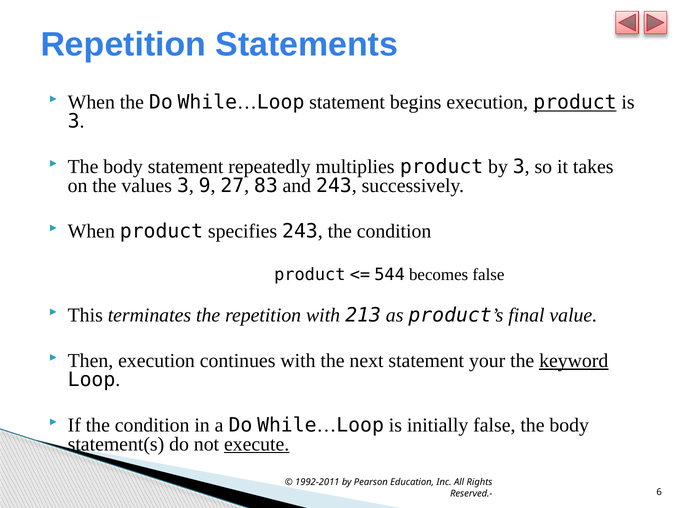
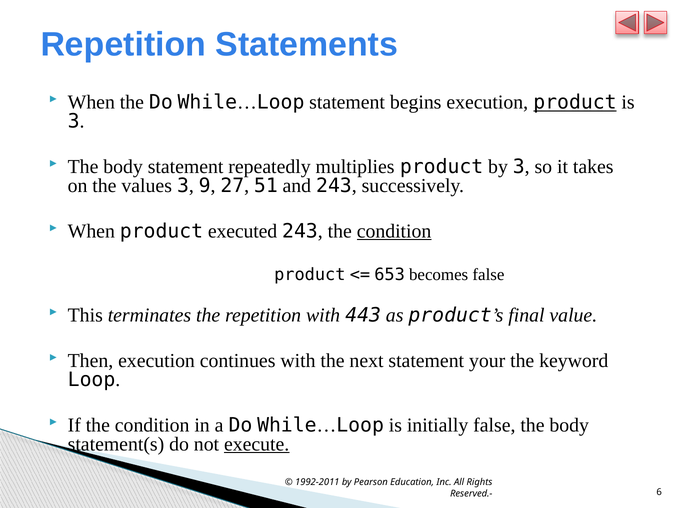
83: 83 -> 51
specifies: specifies -> executed
condition at (394, 231) underline: none -> present
544: 544 -> 653
213: 213 -> 443
keyword underline: present -> none
